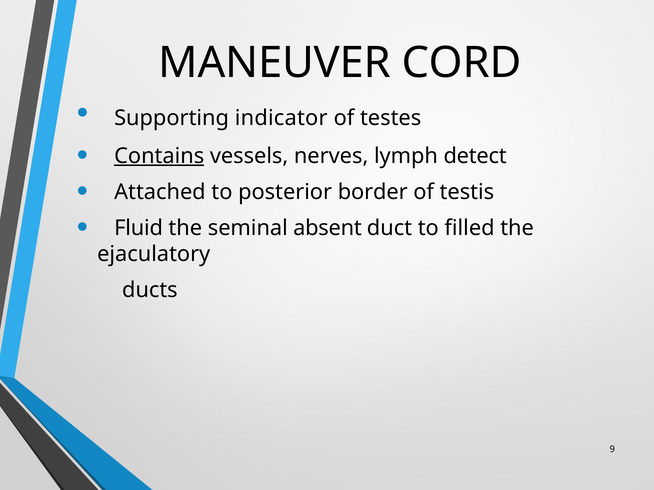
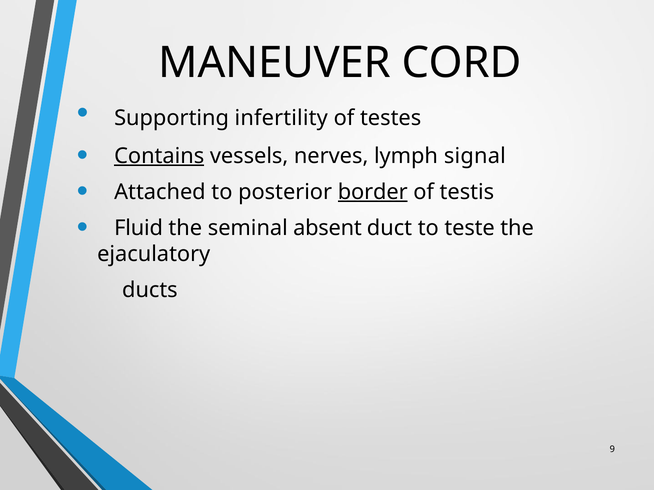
indicator: indicator -> infertility
detect: detect -> signal
border underline: none -> present
filled: filled -> teste
